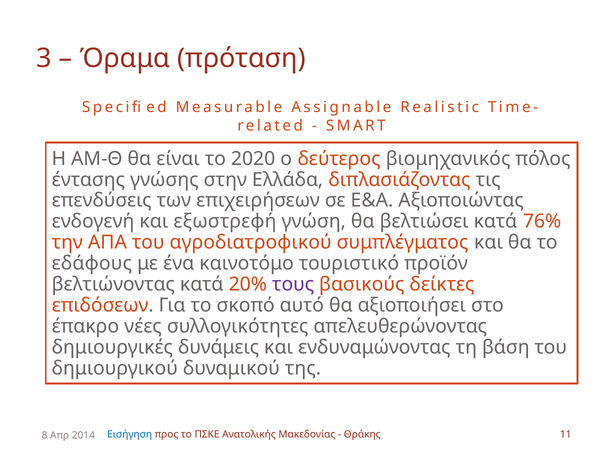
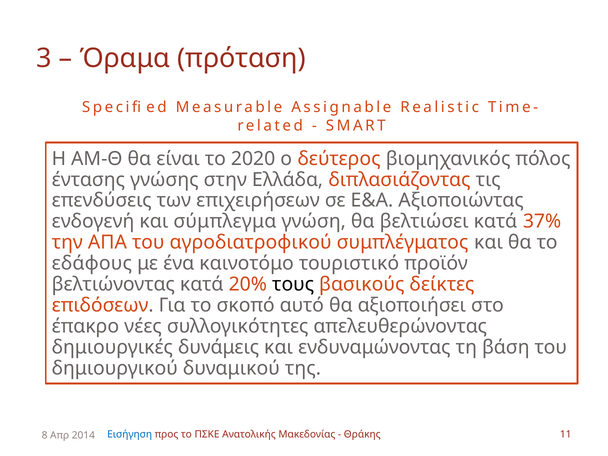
εξωστρεφή: εξωστρεφή -> σύμπλεγμα
76%: 76% -> 37%
τους colour: purple -> black
